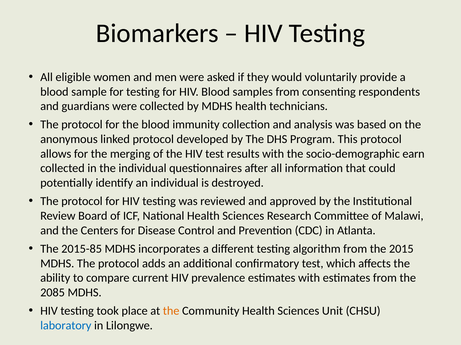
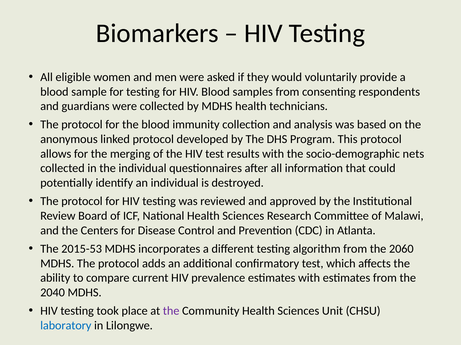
earn: earn -> nets
2015-85: 2015-85 -> 2015-53
2015: 2015 -> 2060
2085: 2085 -> 2040
the at (171, 312) colour: orange -> purple
